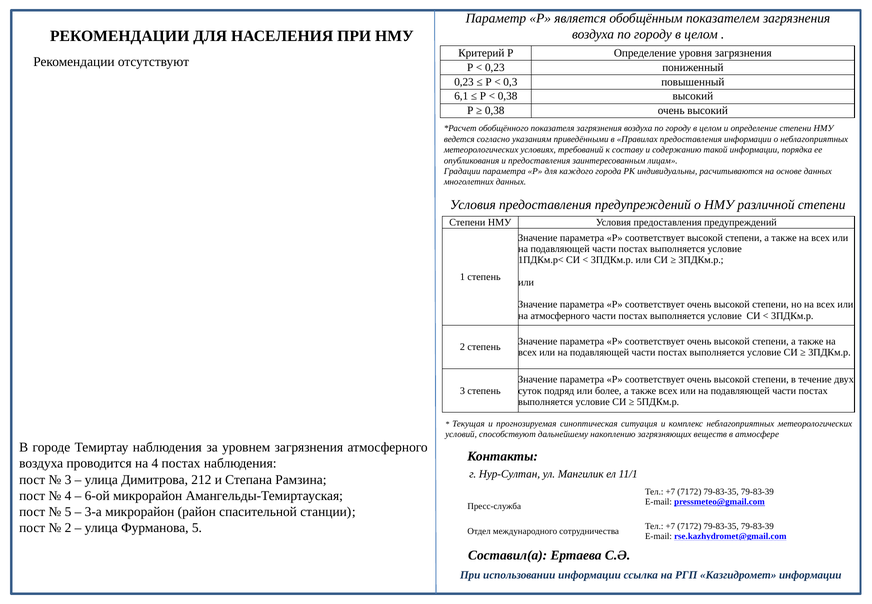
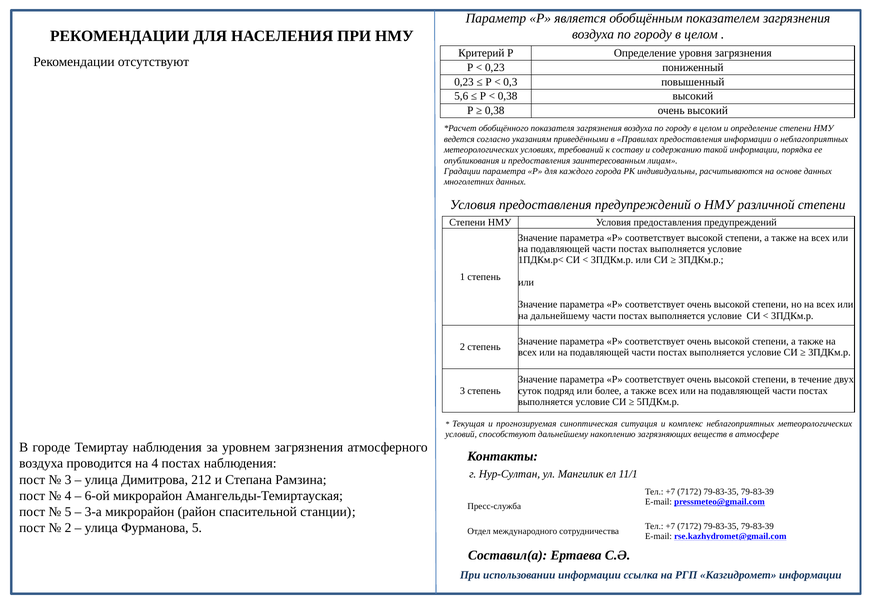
6,1: 6,1 -> 5,6
на атмосферного: атмосферного -> дальнейшему
